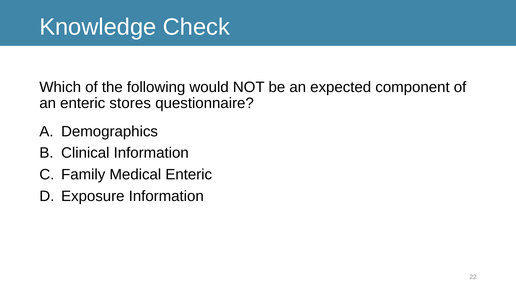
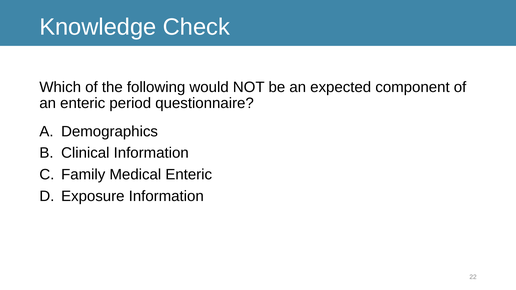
stores: stores -> period
